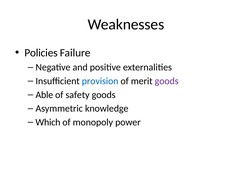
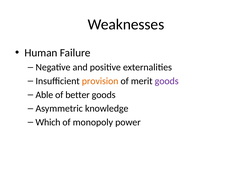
Policies: Policies -> Human
provision colour: blue -> orange
safety: safety -> better
